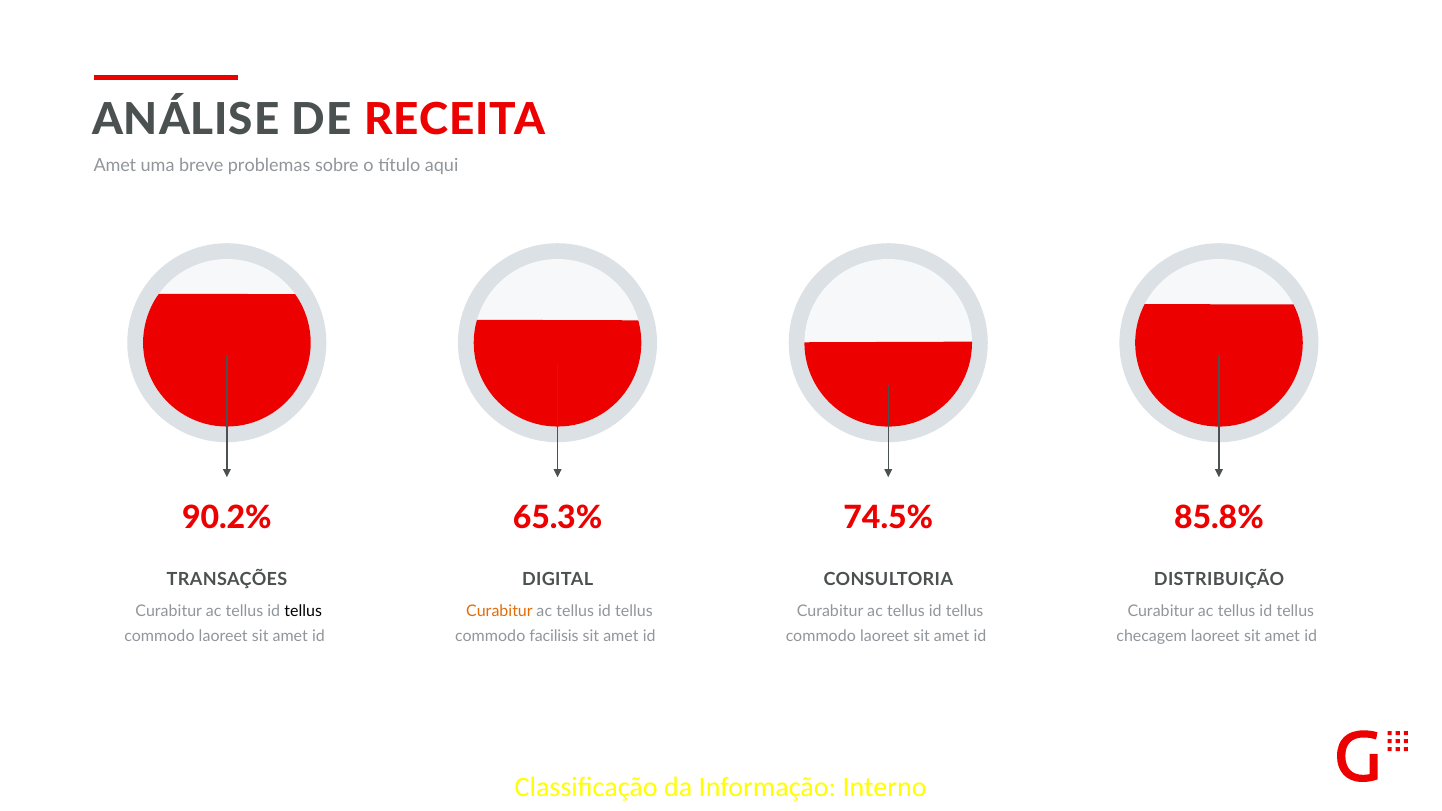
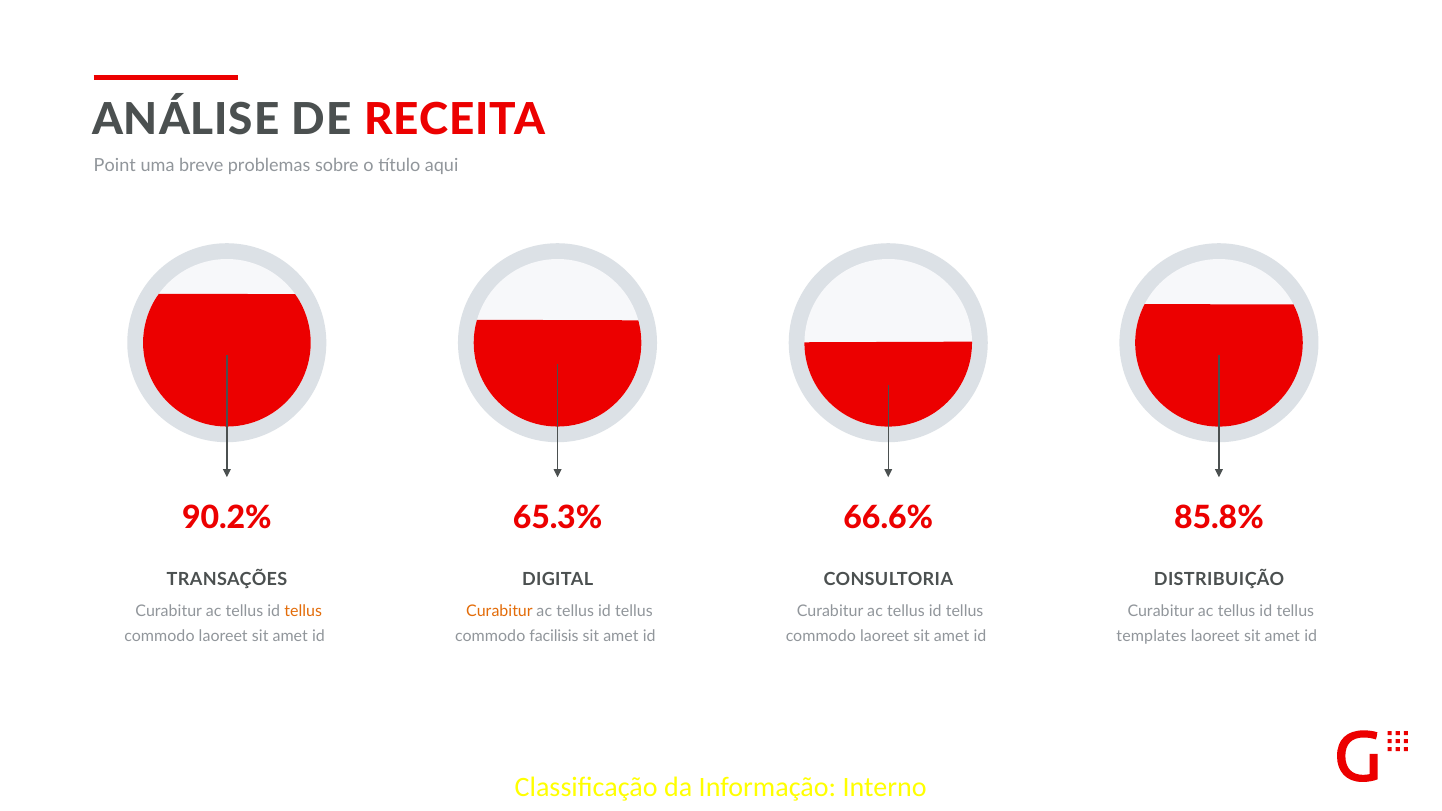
Amet at (115, 166): Amet -> Point
74.5%: 74.5% -> 66.6%
tellus at (303, 611) colour: black -> orange
checagem: checagem -> templates
